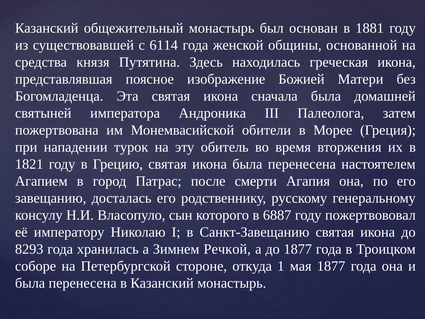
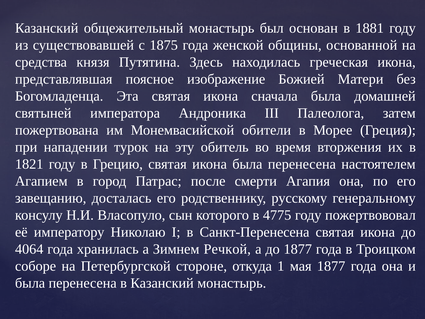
6114: 6114 -> 1875
6887: 6887 -> 4775
Санкт-Завещанию: Санкт-Завещанию -> Санкт-Перенесена
8293: 8293 -> 4064
